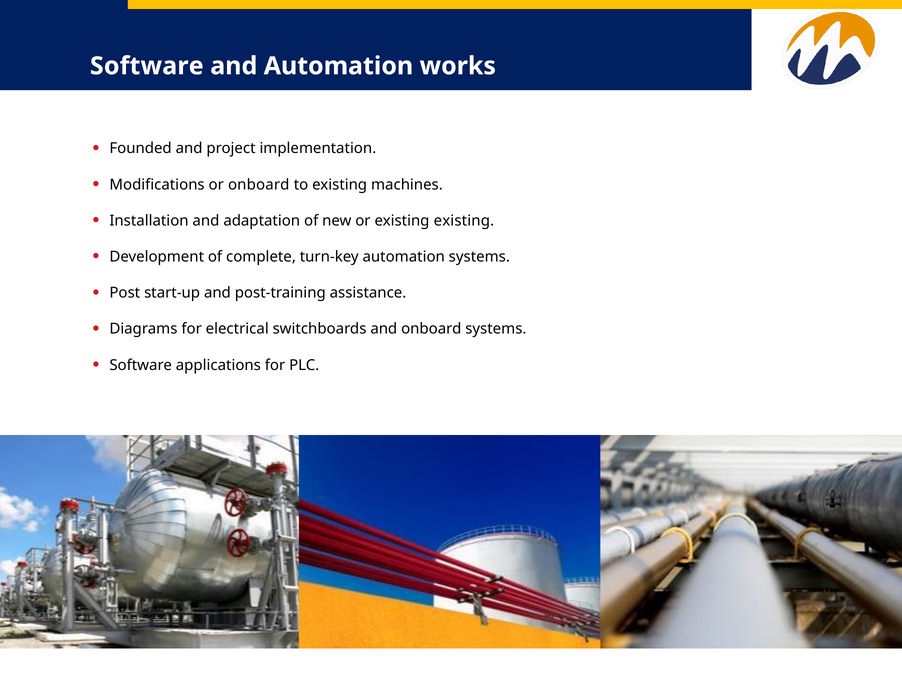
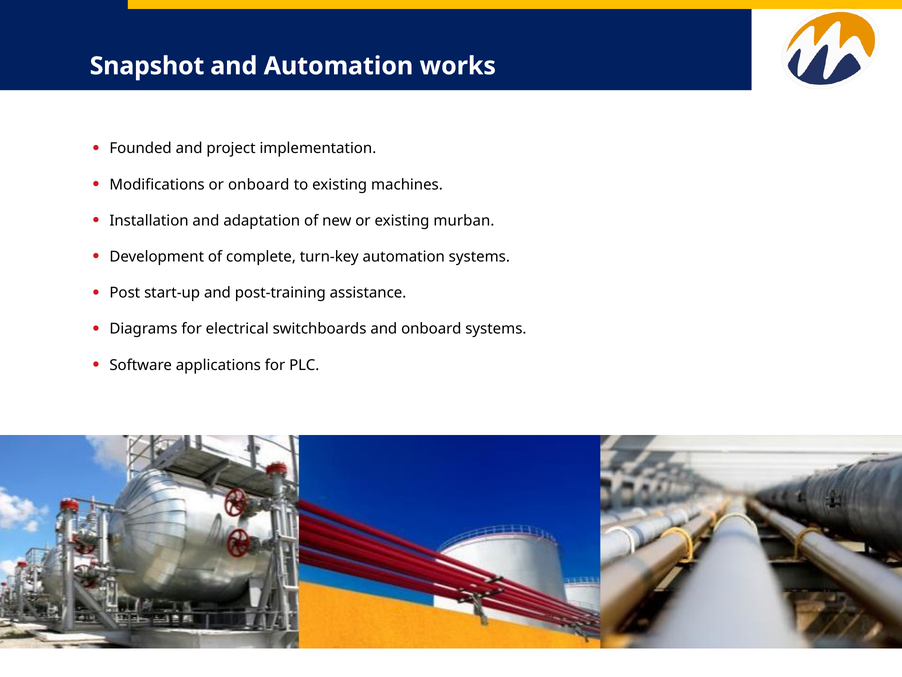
Software at (147, 66): Software -> Snapshot
existing existing: existing -> murban
